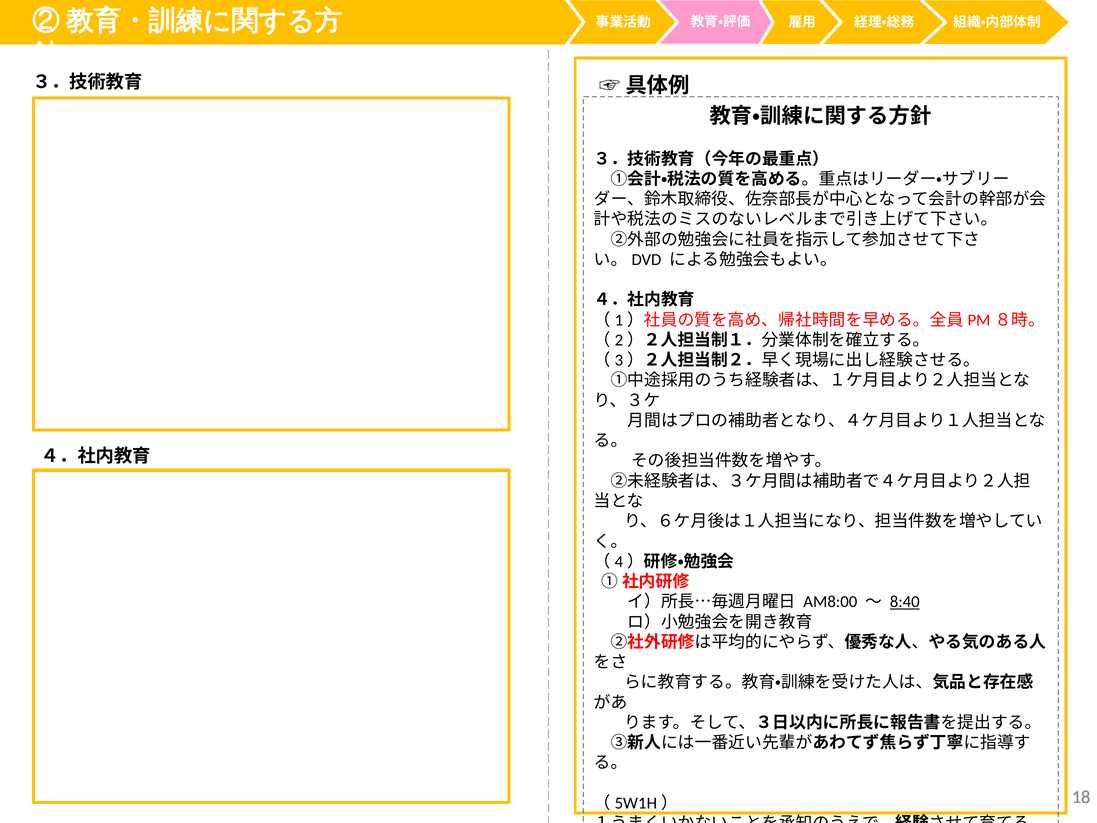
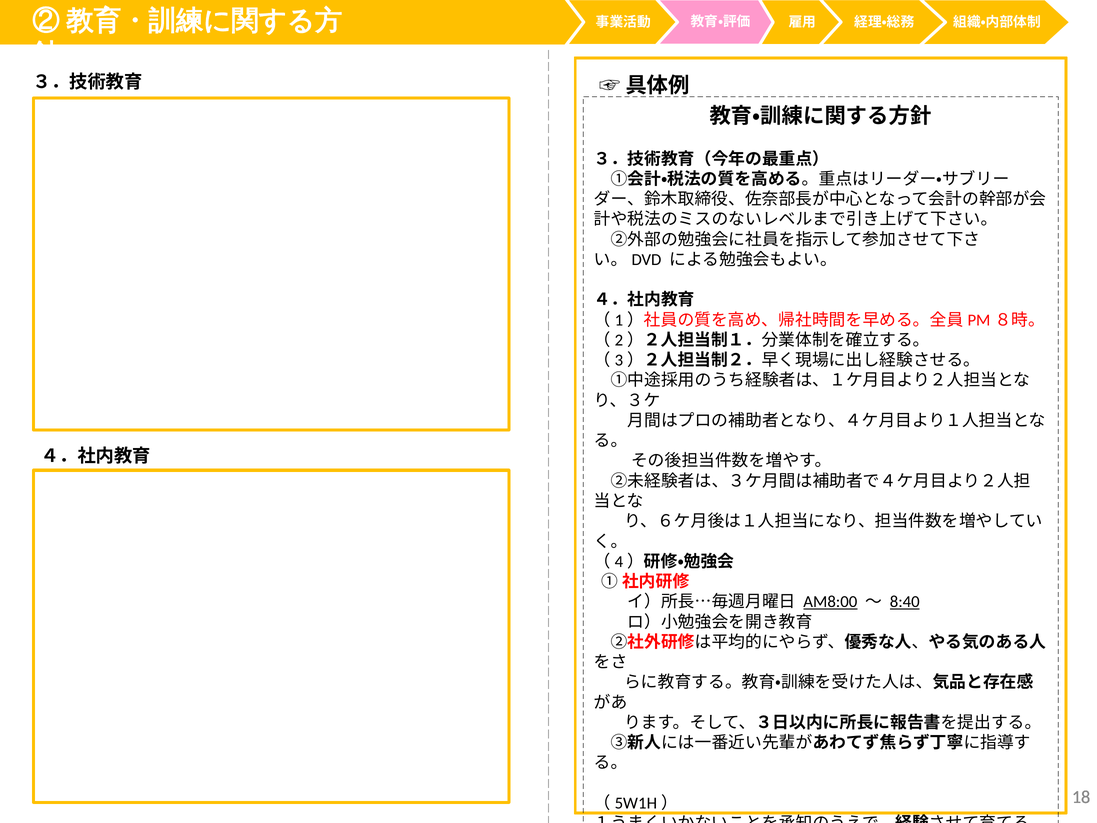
AM8:00 underline: none -> present
